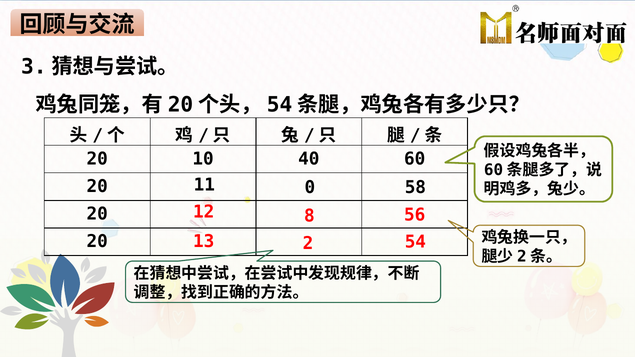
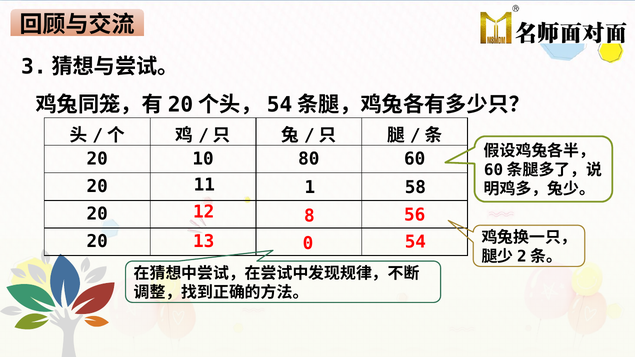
40: 40 -> 80
0: 0 -> 1
2: 2 -> 0
